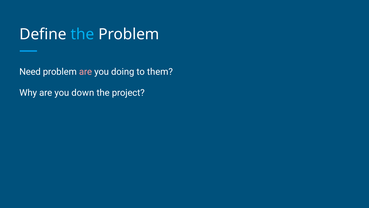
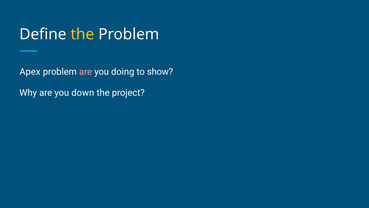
the at (82, 34) colour: light blue -> yellow
Need: Need -> Apex
them: them -> show
